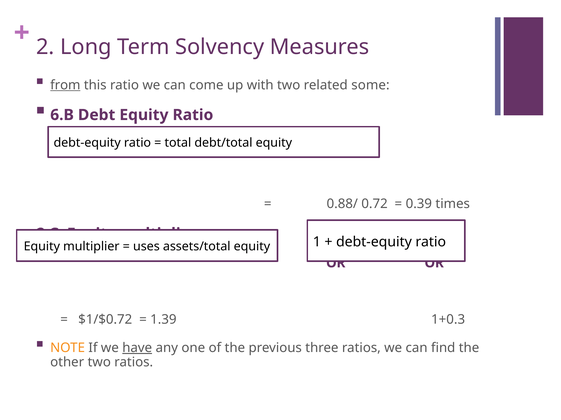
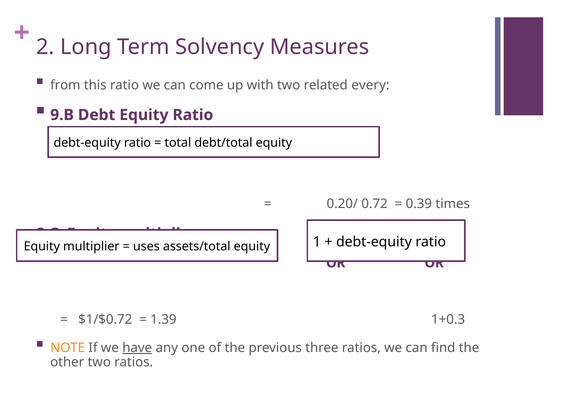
from underline: present -> none
some: some -> every
6.B: 6.B -> 9.B
0.88/: 0.88/ -> 0.20/
